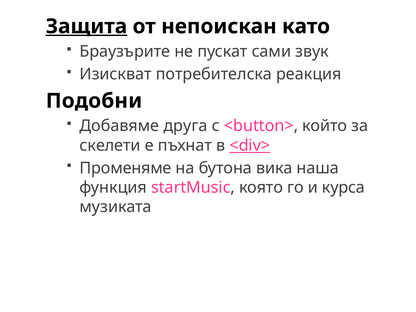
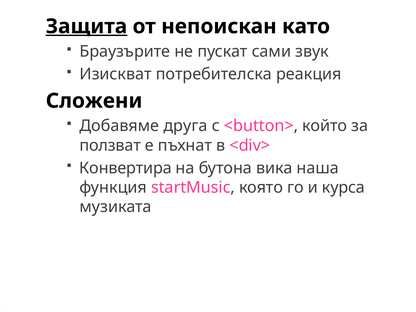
Подобни: Подобни -> Сложени
скелети: скелети -> ползват
<div> underline: present -> none
Променяме: Променяме -> Конвертира
